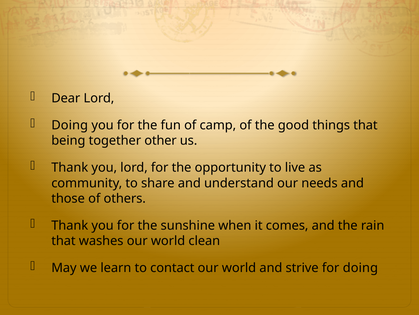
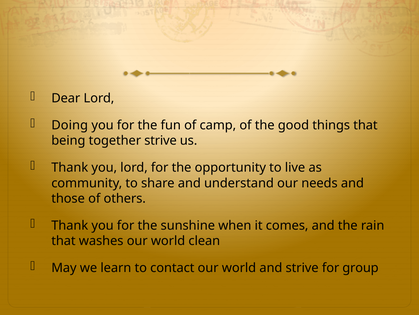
together other: other -> strive
for doing: doing -> group
